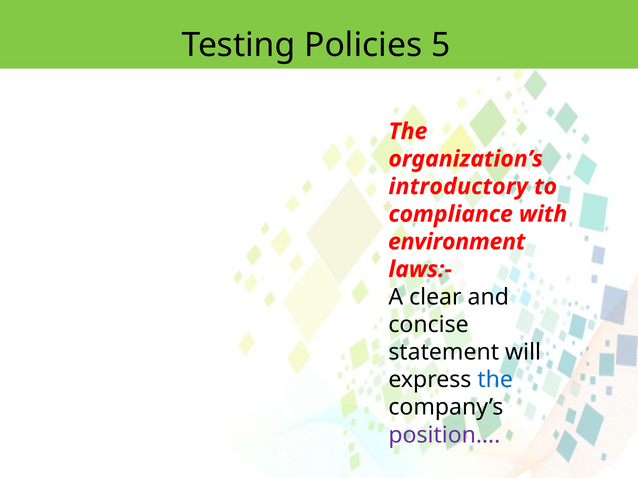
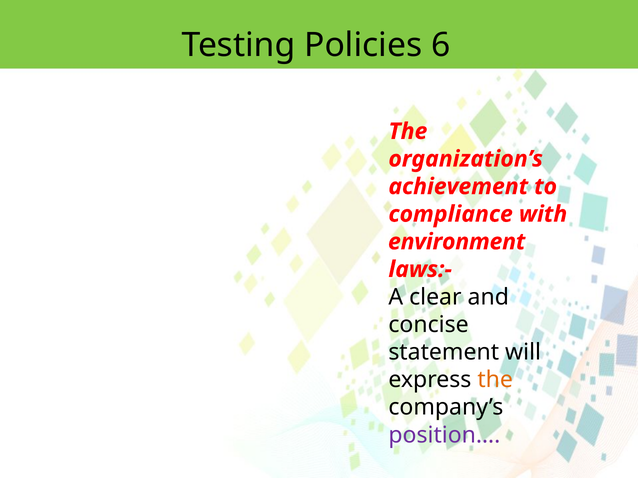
5: 5 -> 6
introductory: introductory -> achievement
the at (495, 380) colour: blue -> orange
